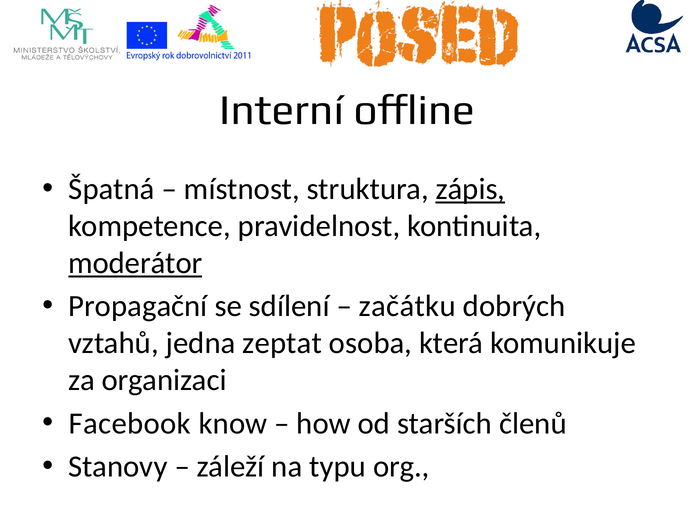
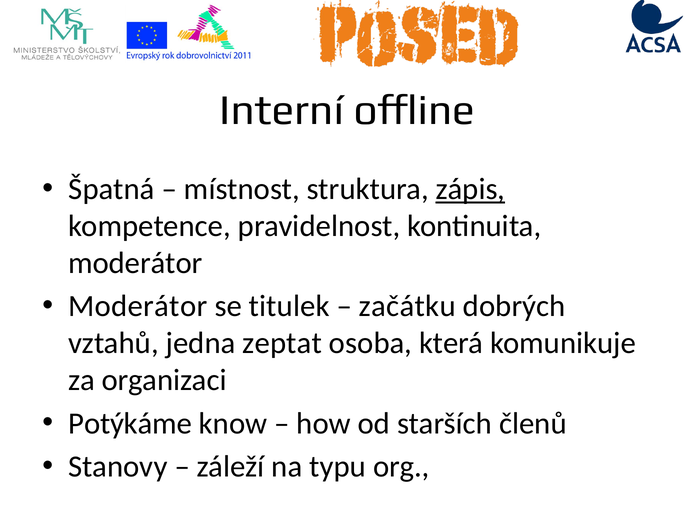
moderátor at (135, 263) underline: present -> none
Propagační at (138, 306): Propagační -> Moderátor
sdílení: sdílení -> titulek
Facebook: Facebook -> Potýkáme
